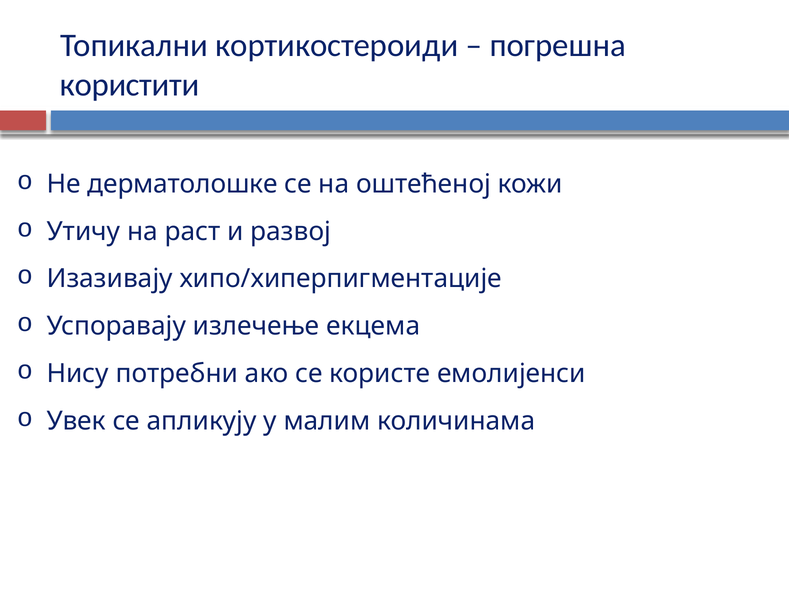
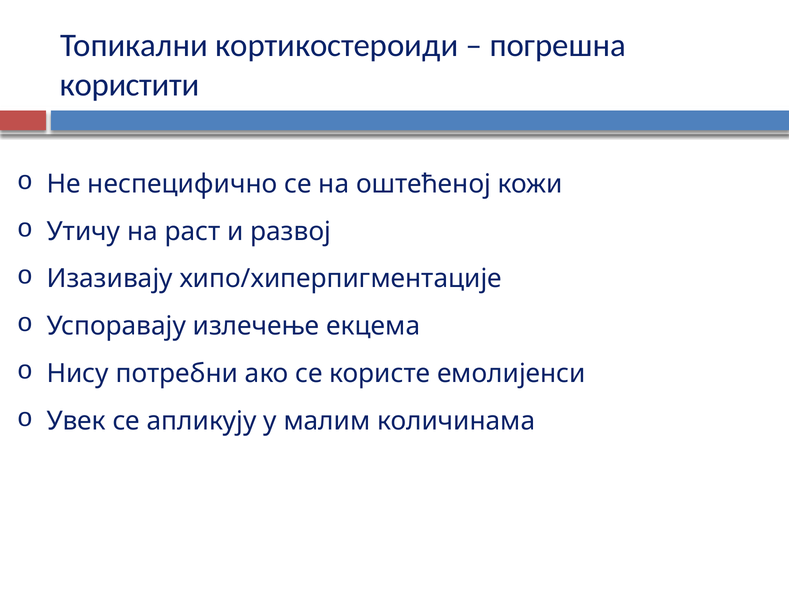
дерматолошке: дерматолошке -> неспецифично
